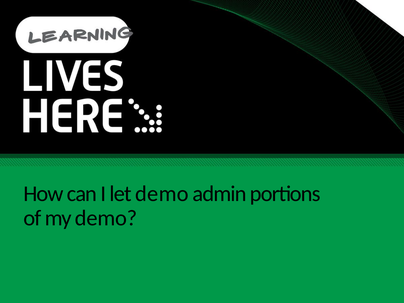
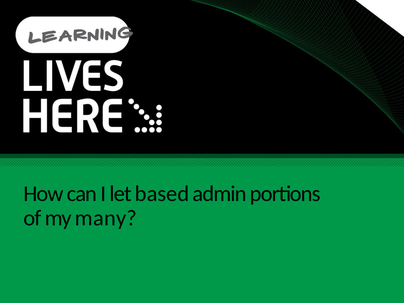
let demo: demo -> based
my demo: demo -> many
